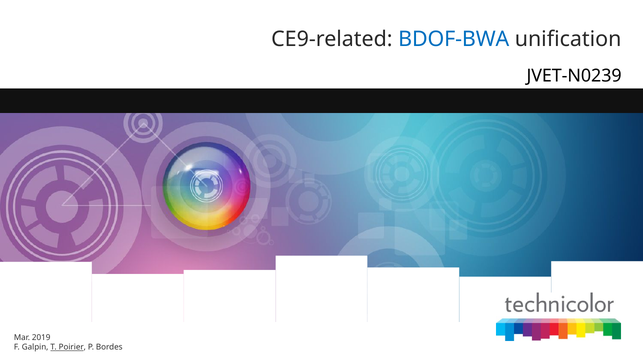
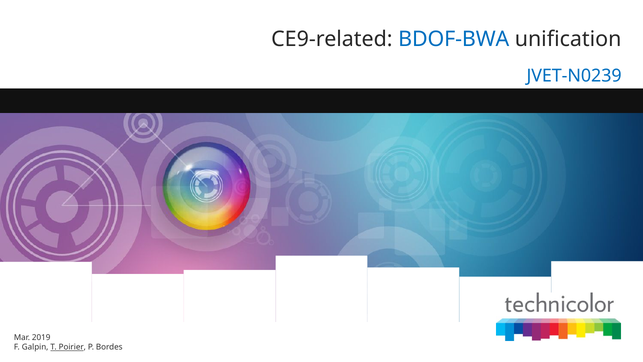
JVET-N0239 colour: black -> blue
